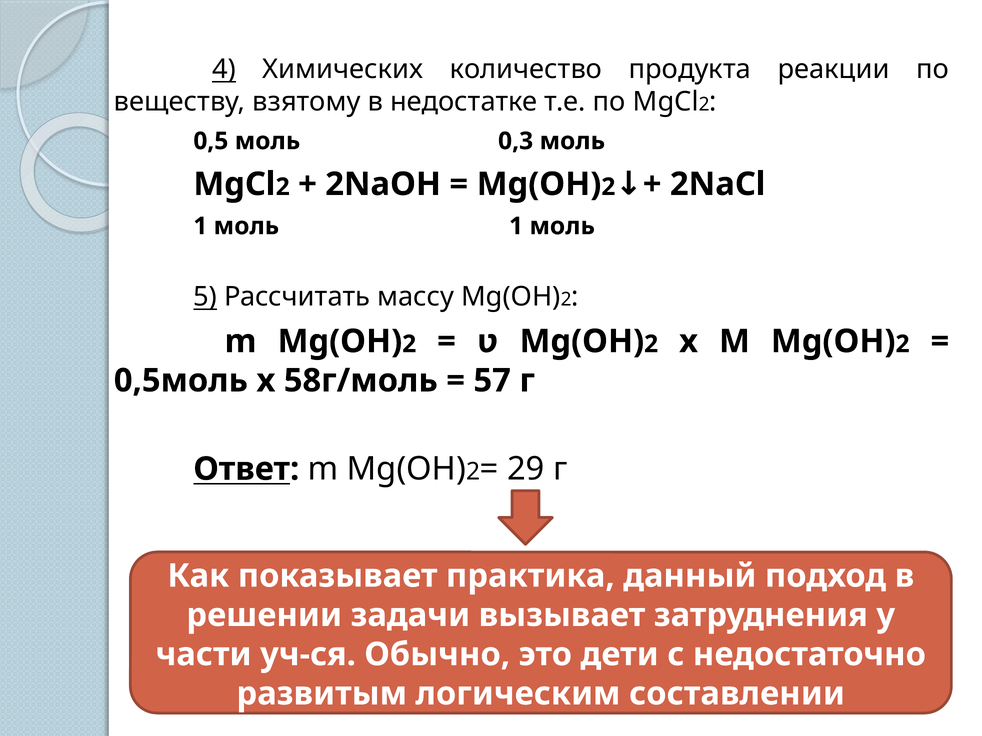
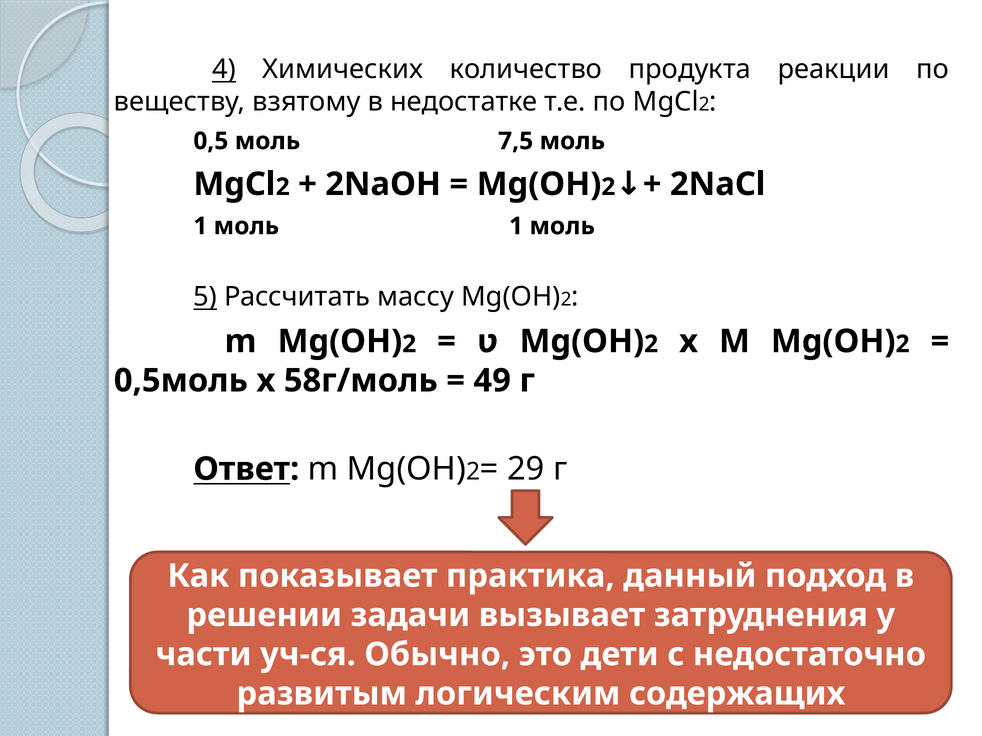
0,3: 0,3 -> 7,5
57: 57 -> 49
составлении: составлении -> содержащих
